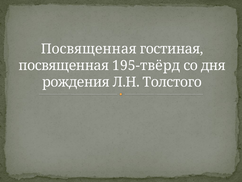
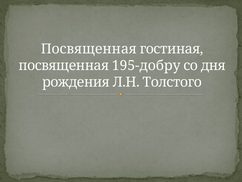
195-твёрд: 195-твёрд -> 195-добру
